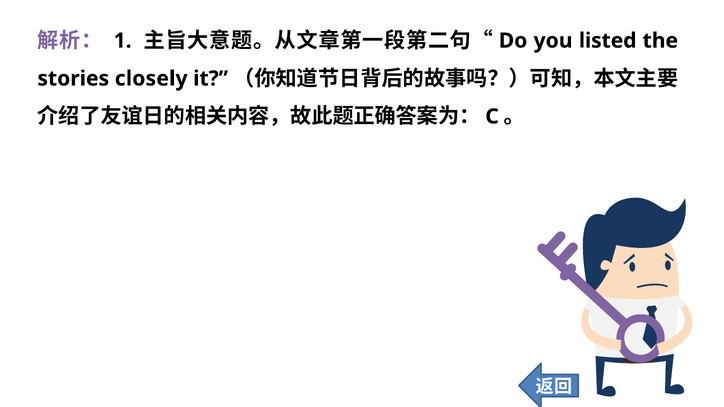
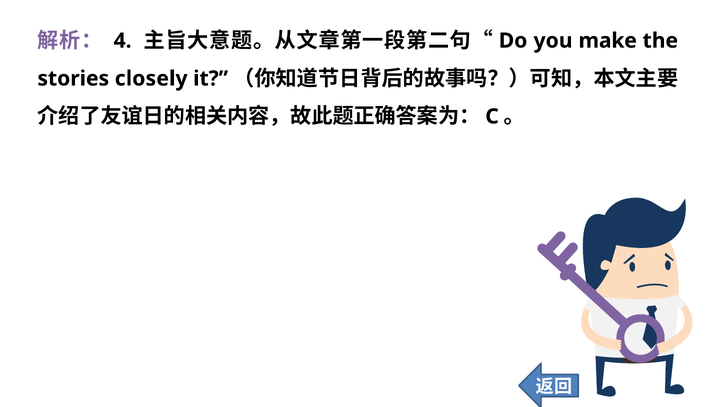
1: 1 -> 4
listed: listed -> make
